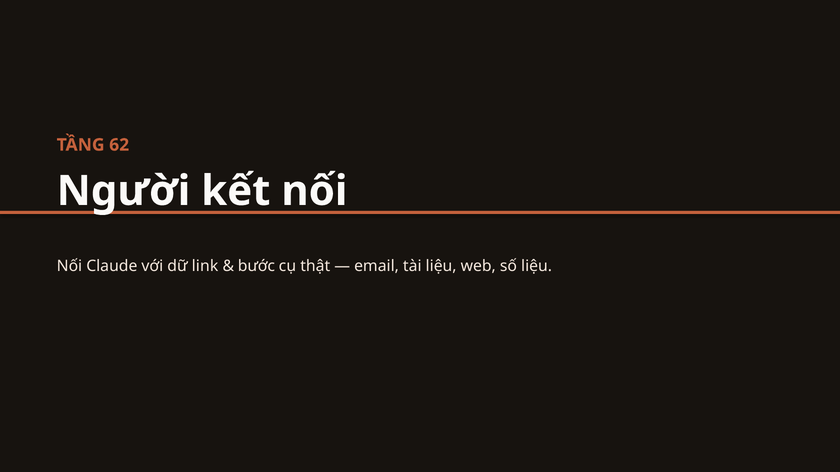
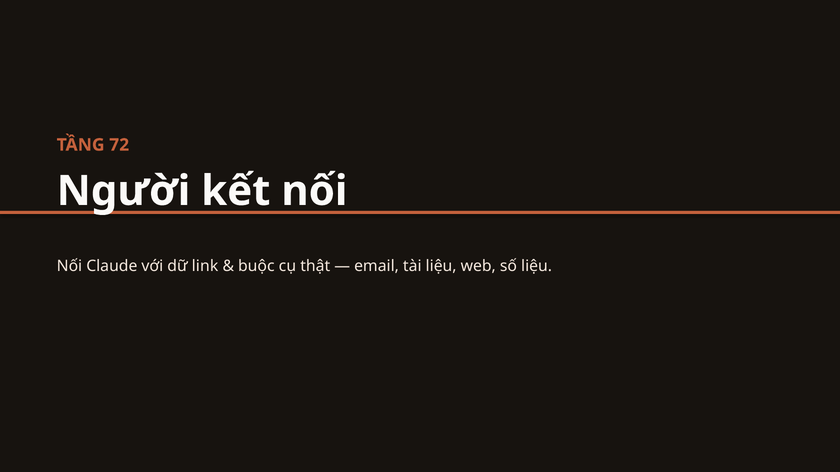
62: 62 -> 72
bước: bước -> buộc
